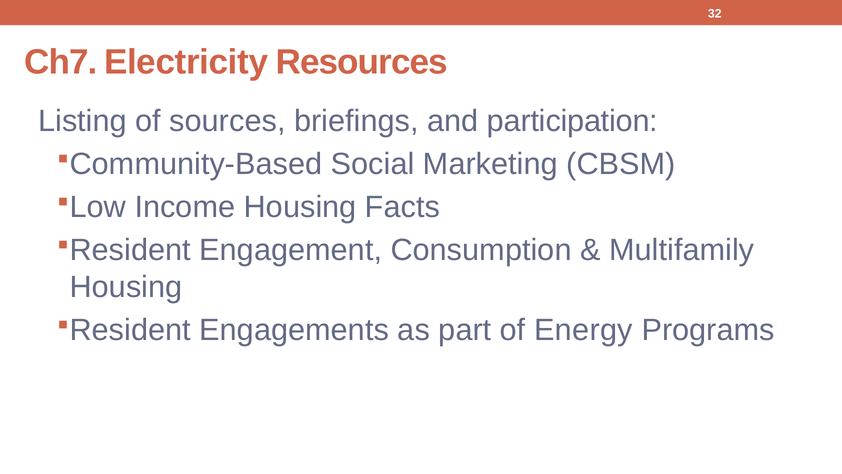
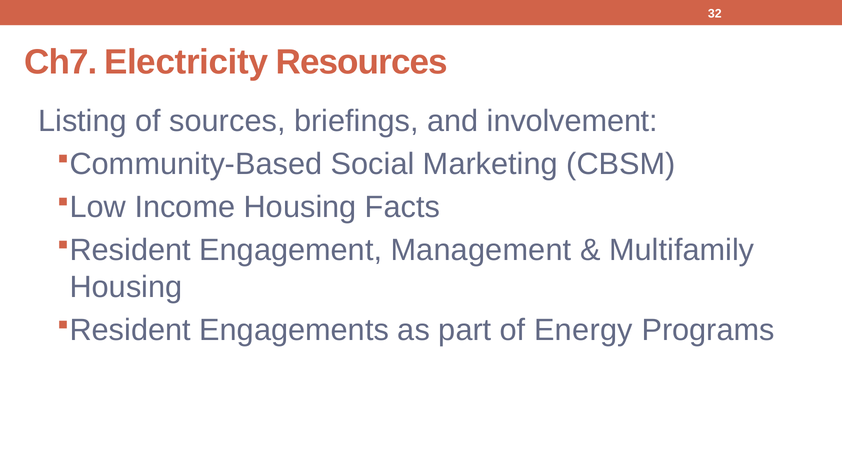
participation: participation -> involvement
Consumption: Consumption -> Management
